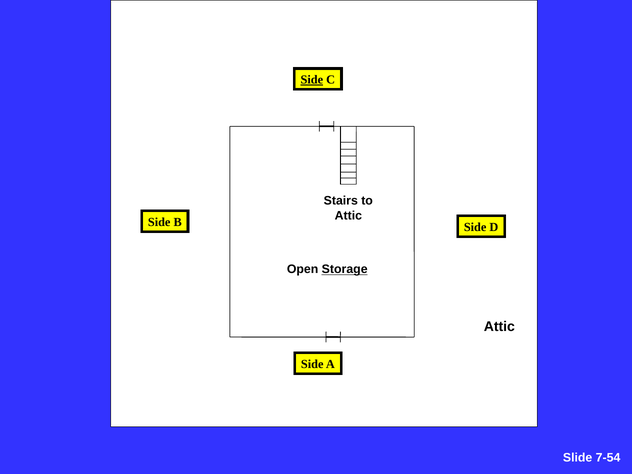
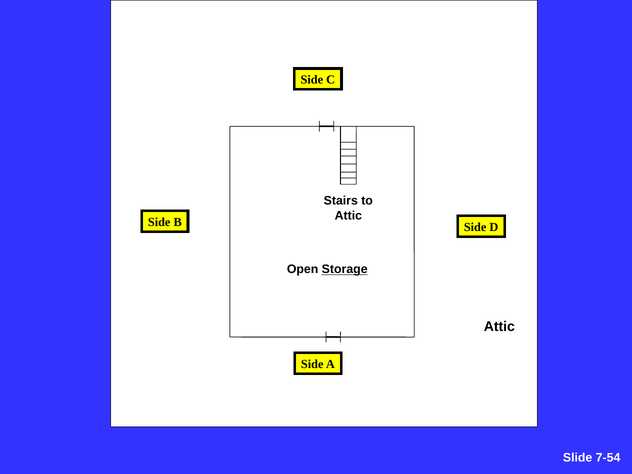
Side at (312, 80) underline: present -> none
